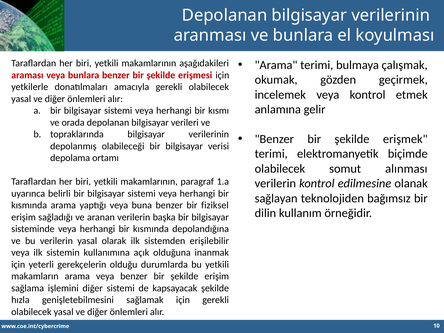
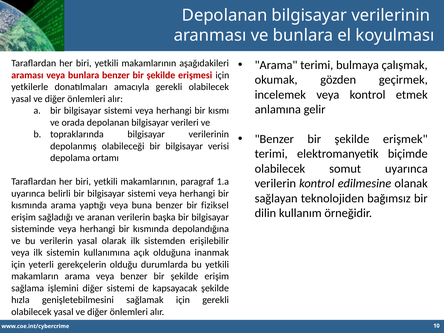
somut alınması: alınması -> uyarınca
